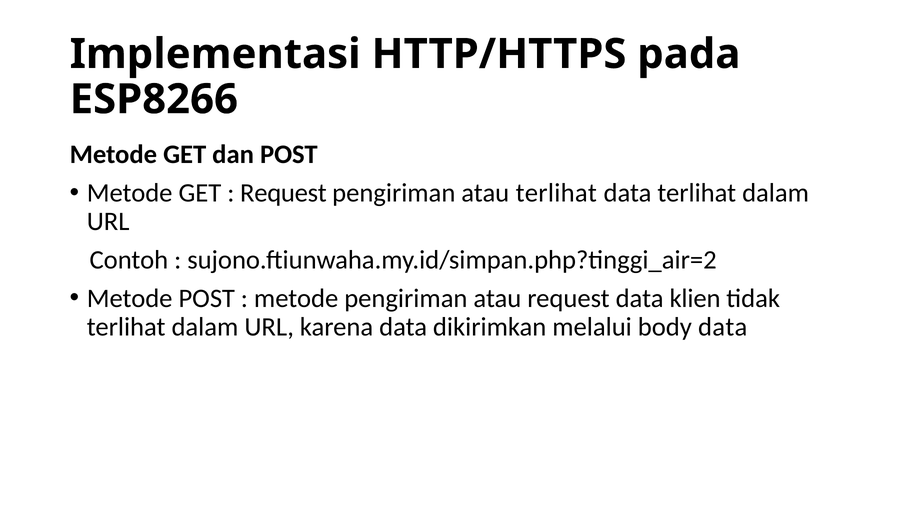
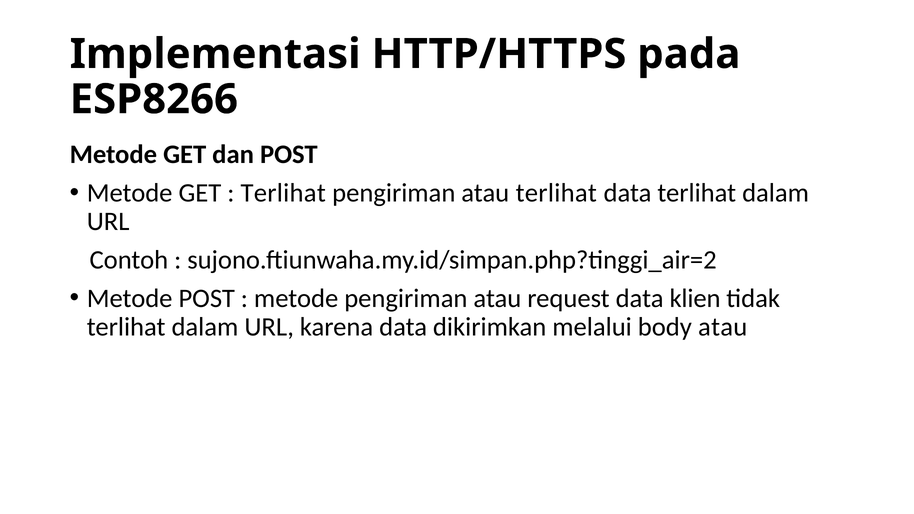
Request at (283, 193): Request -> Terlihat
body data: data -> atau
